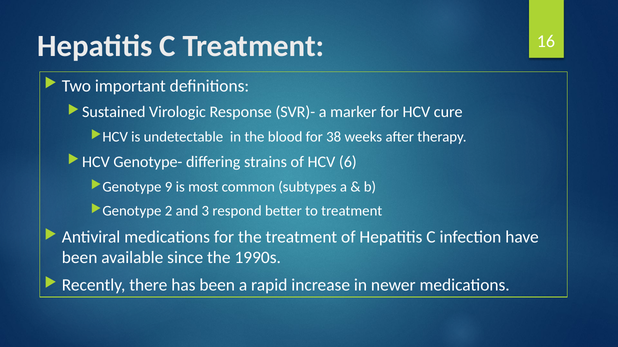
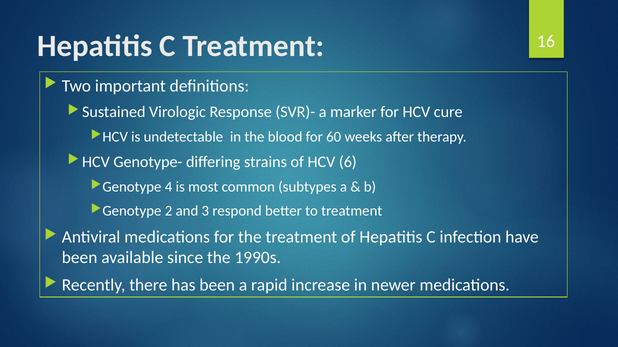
38: 38 -> 60
9: 9 -> 4
